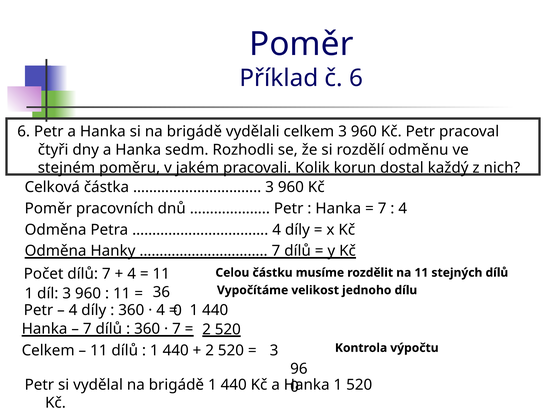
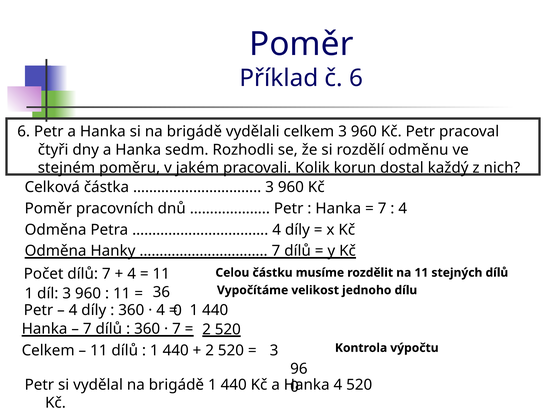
1 at (338, 385): 1 -> 4
